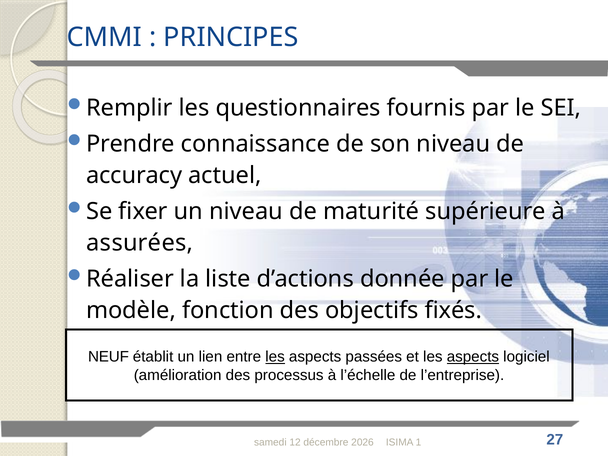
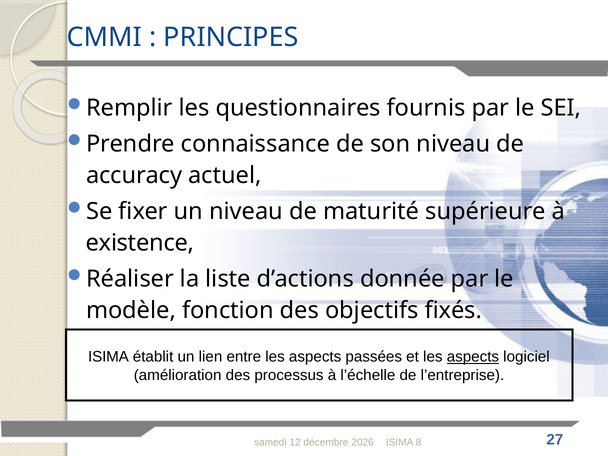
assurées: assurées -> existence
NEUF at (108, 357): NEUF -> ISIMA
les at (275, 357) underline: present -> none
1: 1 -> 8
